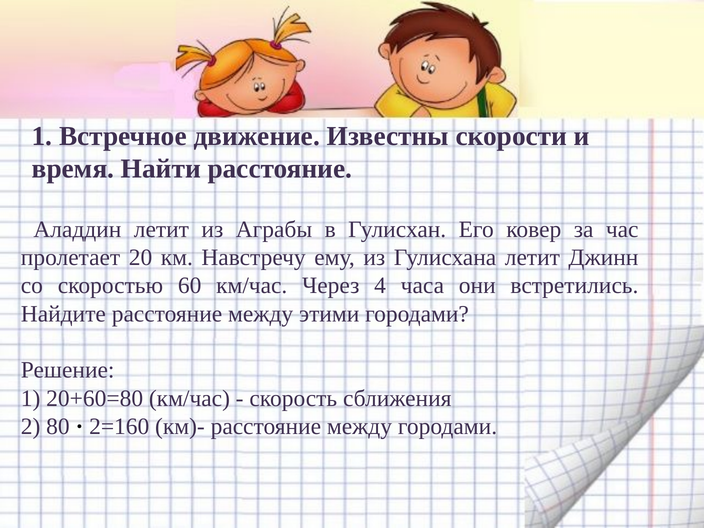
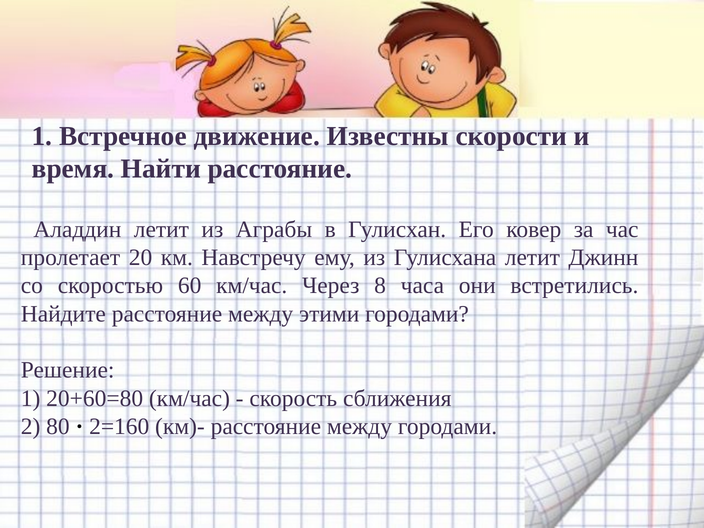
4: 4 -> 8
